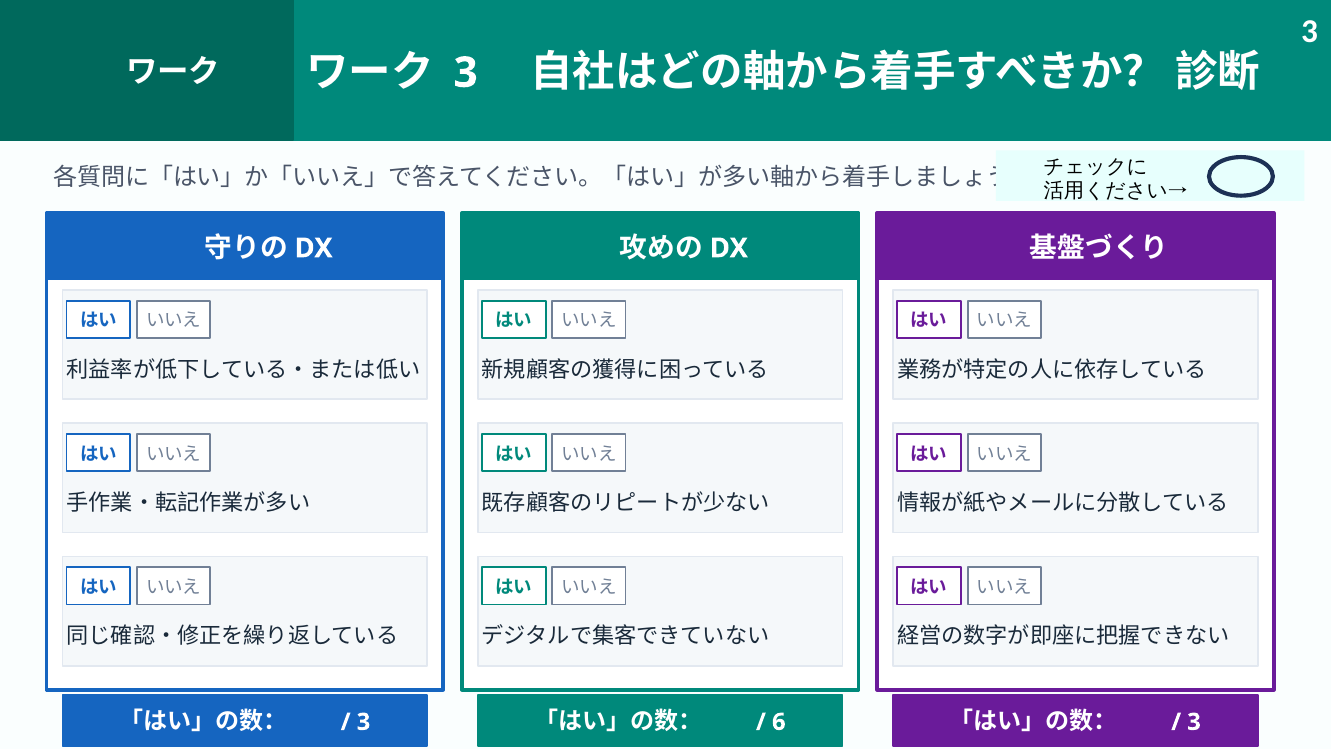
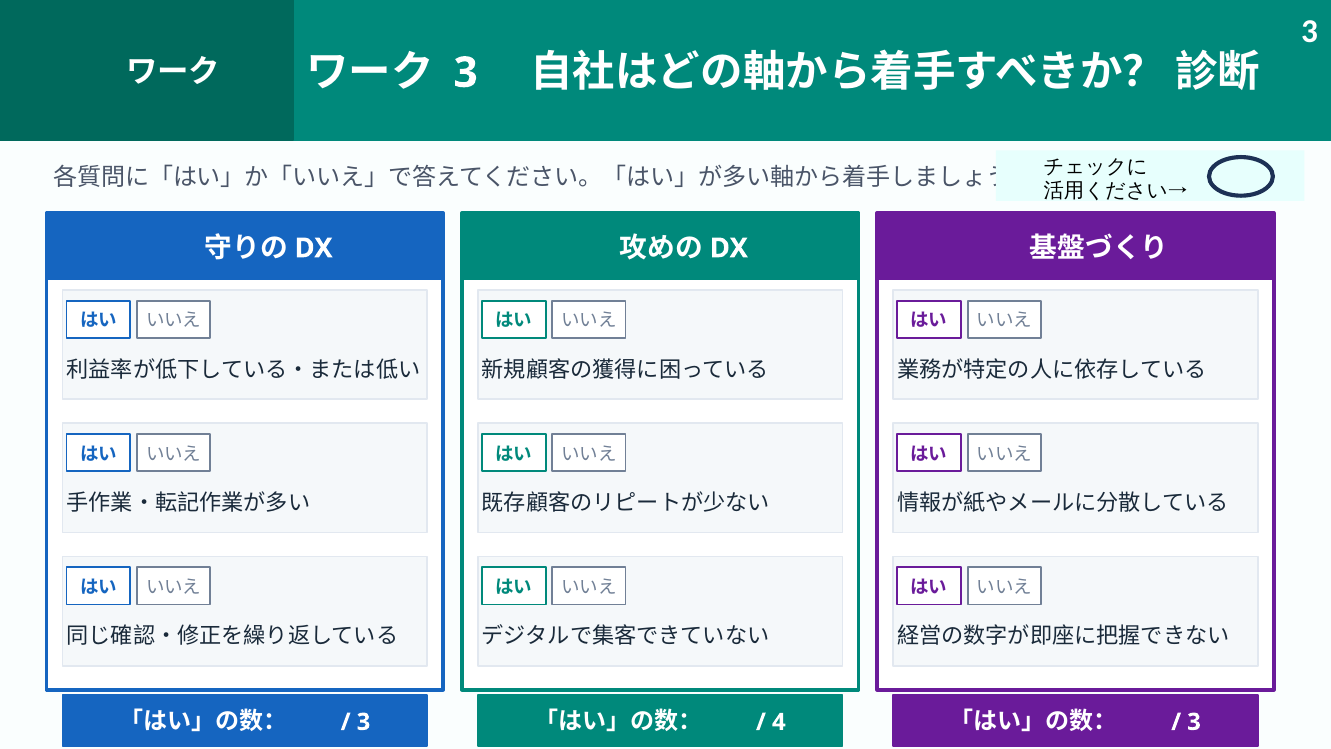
6: 6 -> 4
